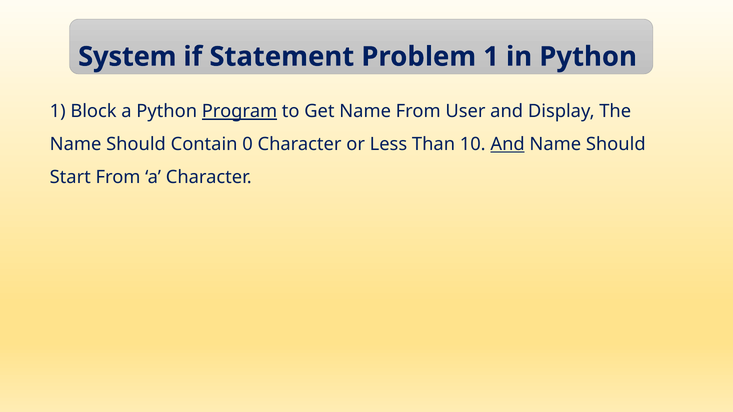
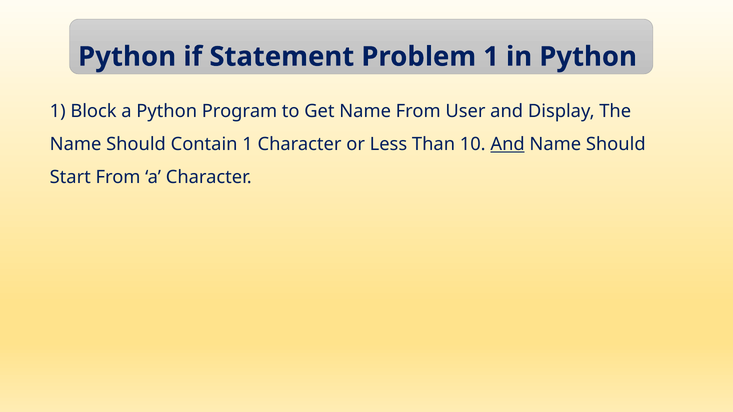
System at (127, 57): System -> Python
Program underline: present -> none
Contain 0: 0 -> 1
